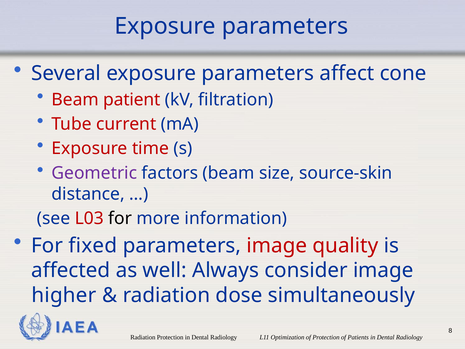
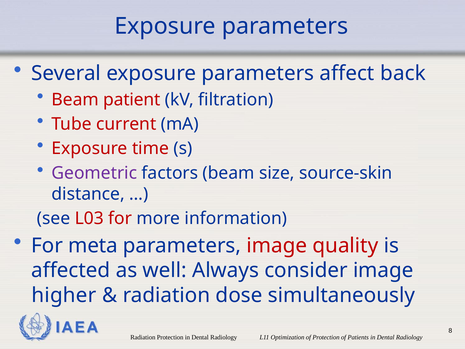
cone: cone -> back
for at (120, 218) colour: black -> red
fixed: fixed -> meta
